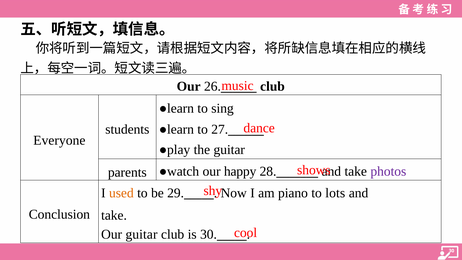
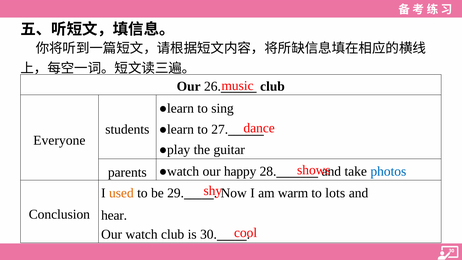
photos colour: purple -> blue
piano: piano -> warm
take at (114, 215): take -> hear
Our guitar: guitar -> watch
